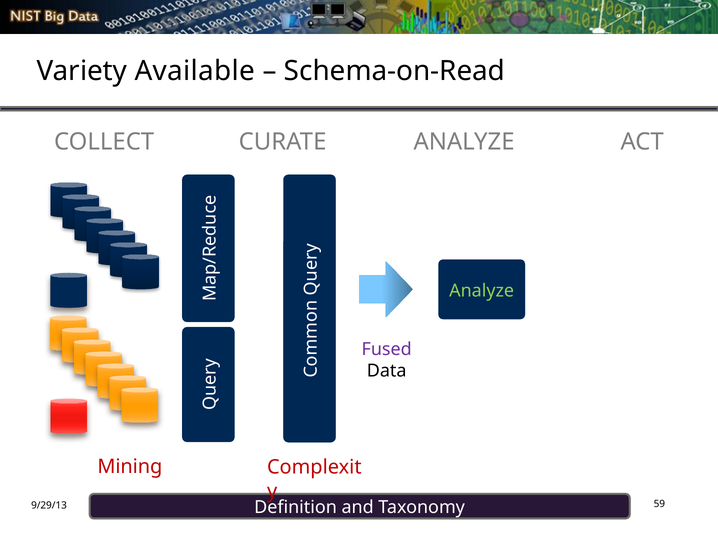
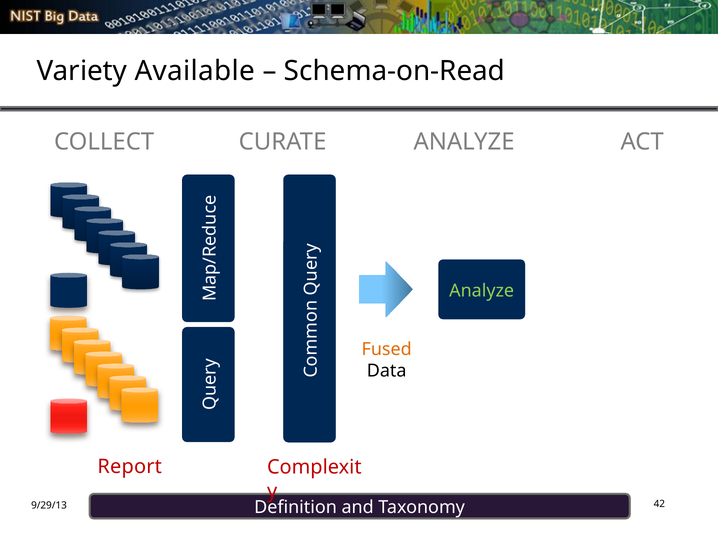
Fused colour: purple -> orange
Mining: Mining -> Report
59: 59 -> 42
